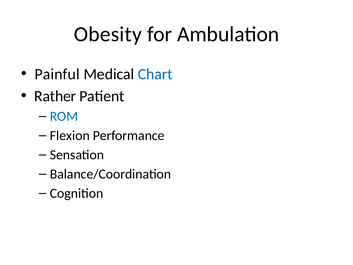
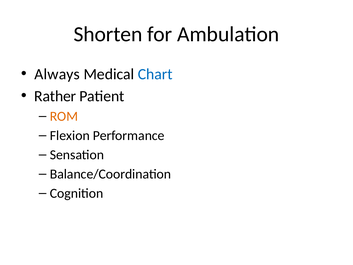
Obesity: Obesity -> Shorten
Painful: Painful -> Always
ROM colour: blue -> orange
